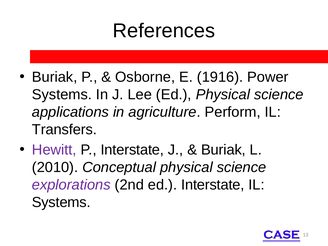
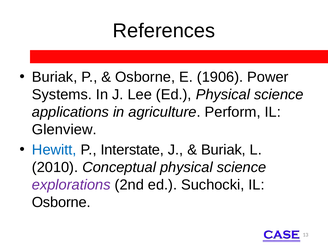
1916: 1916 -> 1906
Transfers: Transfers -> Glenview
Hewitt colour: purple -> blue
ed Interstate: Interstate -> Suchocki
Systems at (61, 202): Systems -> Osborne
